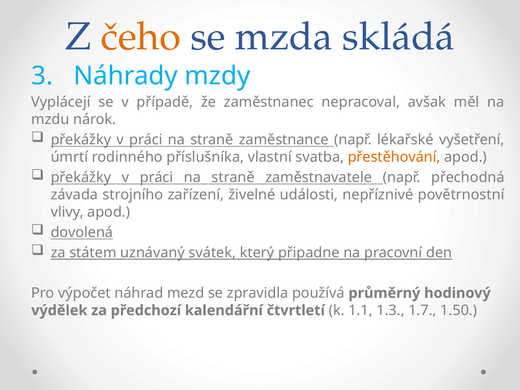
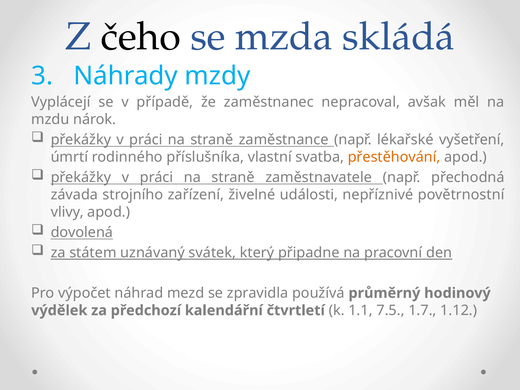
čeho colour: orange -> black
1.3: 1.3 -> 7.5
1.50: 1.50 -> 1.12
